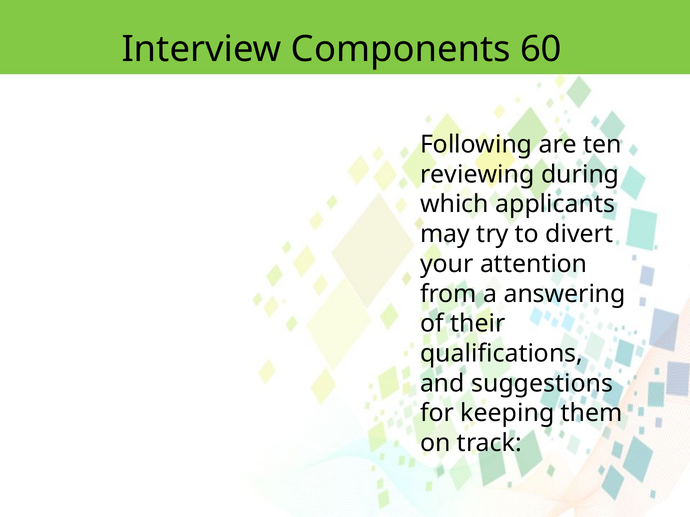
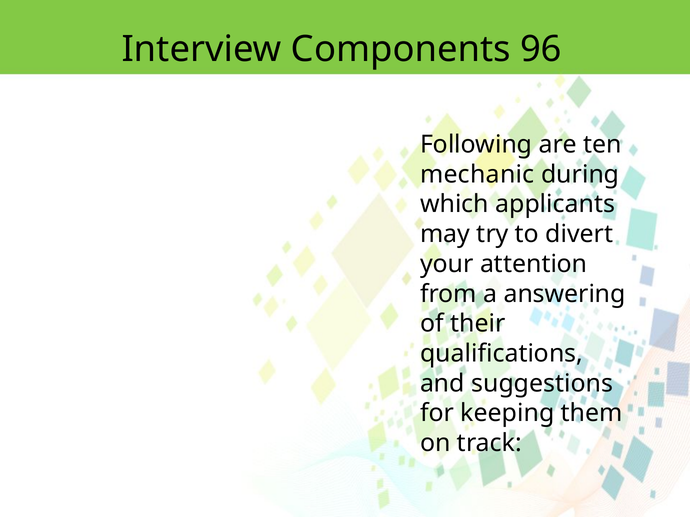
60: 60 -> 96
reviewing: reviewing -> mechanic
